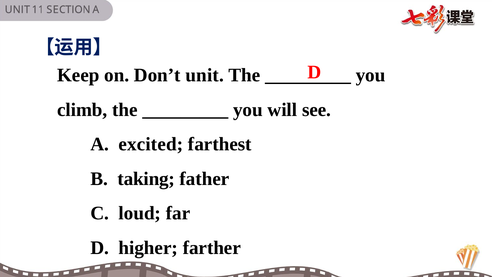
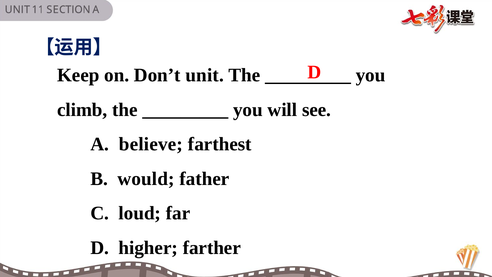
excited: excited -> believe
taking: taking -> would
